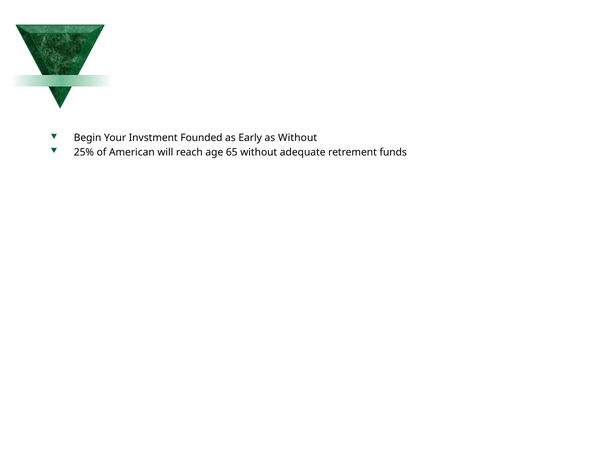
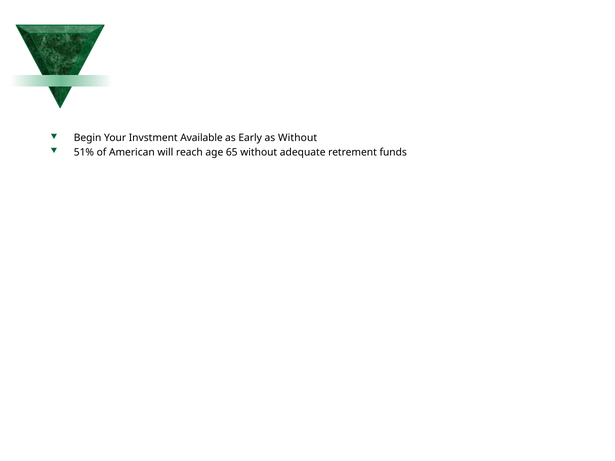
Founded: Founded -> Available
25%: 25% -> 51%
